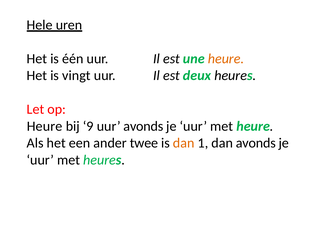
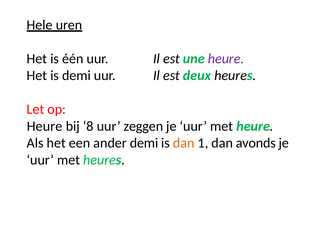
heure at (226, 59) colour: orange -> purple
is vingt: vingt -> demi
9: 9 -> 8
uur avonds: avonds -> zeggen
ander twee: twee -> demi
